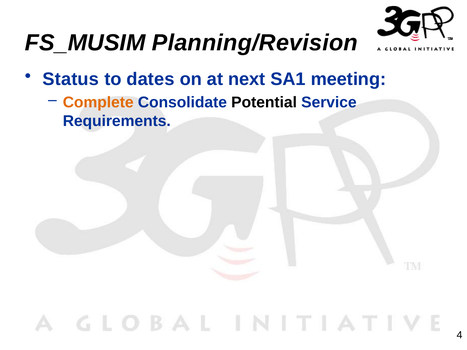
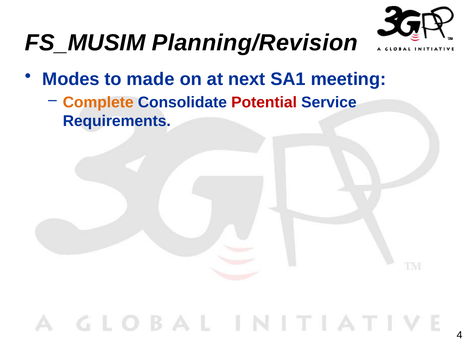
Status: Status -> Modes
dates: dates -> made
Potential colour: black -> red
